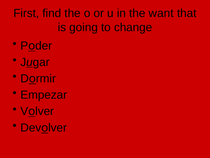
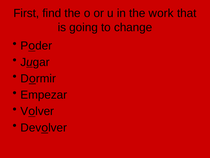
want: want -> work
